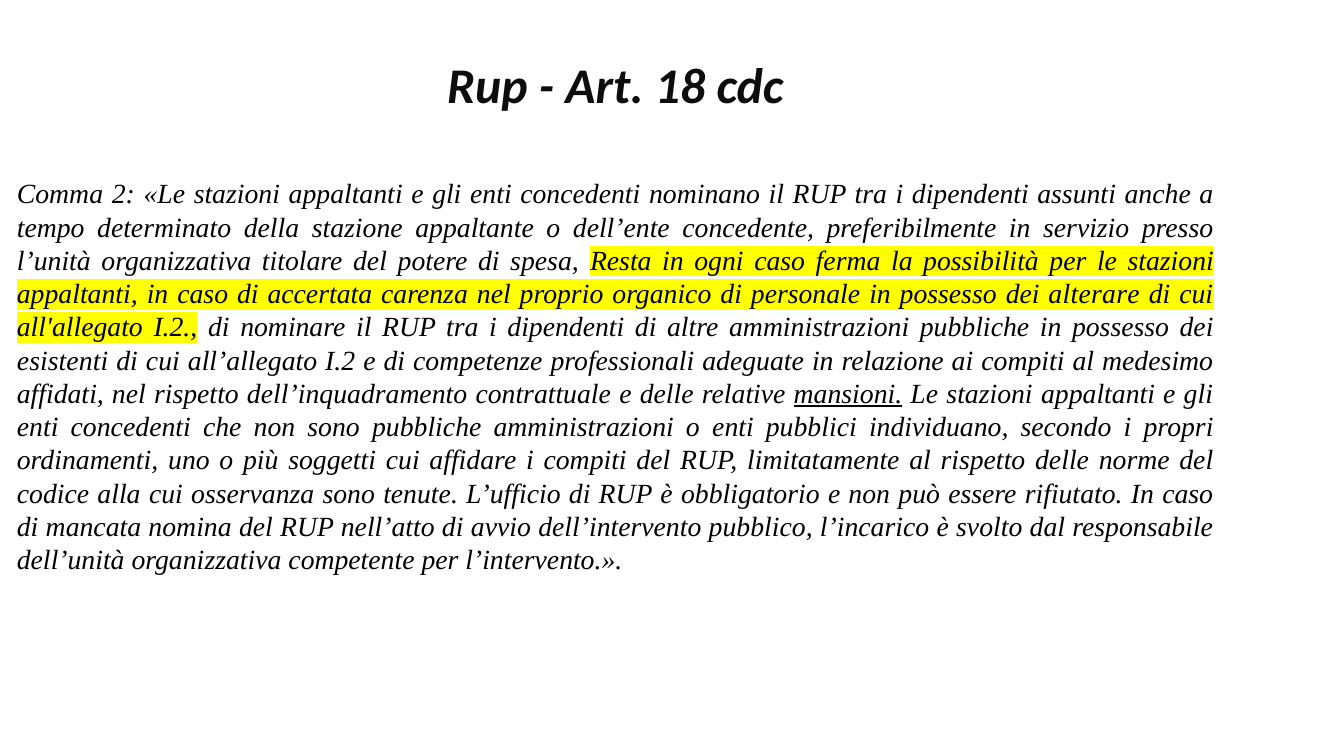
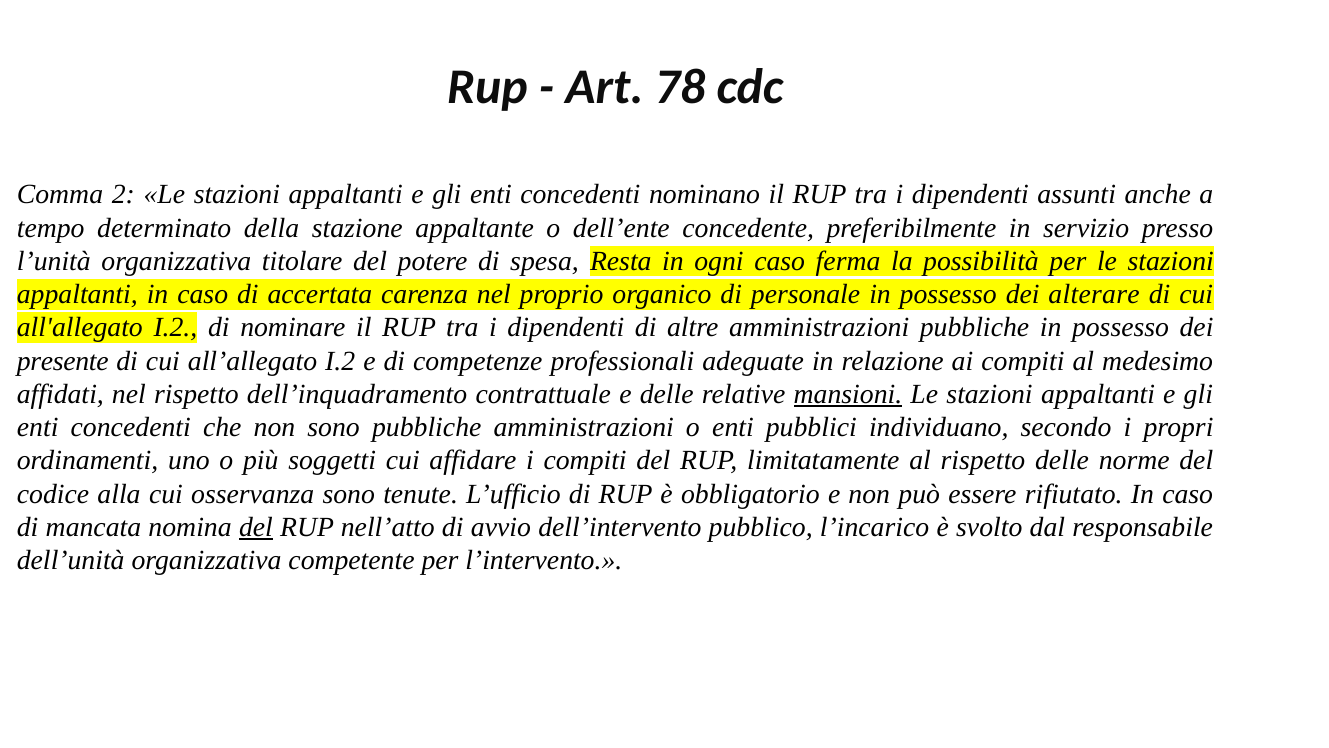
18: 18 -> 78
esistenti: esistenti -> presente
del at (256, 527) underline: none -> present
